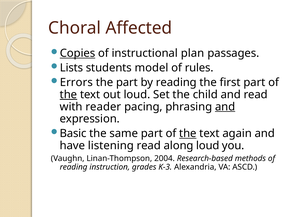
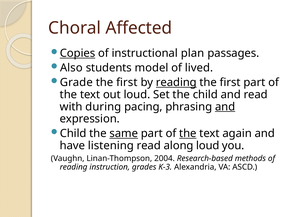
Lists: Lists -> Also
rules: rules -> lived
Errors: Errors -> Grade
part at (127, 82): part -> first
reading at (176, 82) underline: none -> present
the at (68, 94) underline: present -> none
reader: reader -> during
Basic at (73, 133): Basic -> Child
same underline: none -> present
